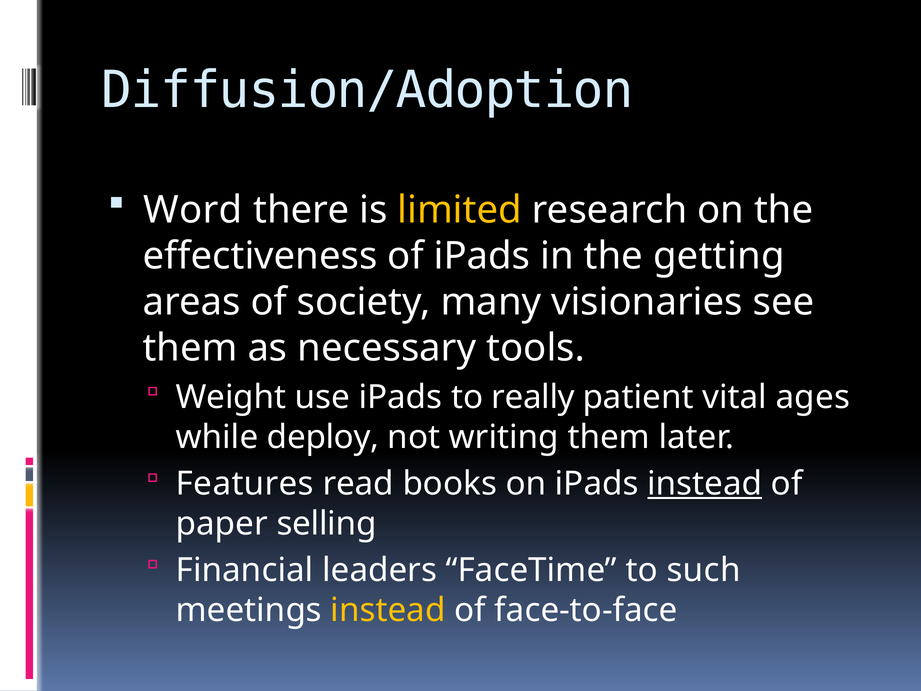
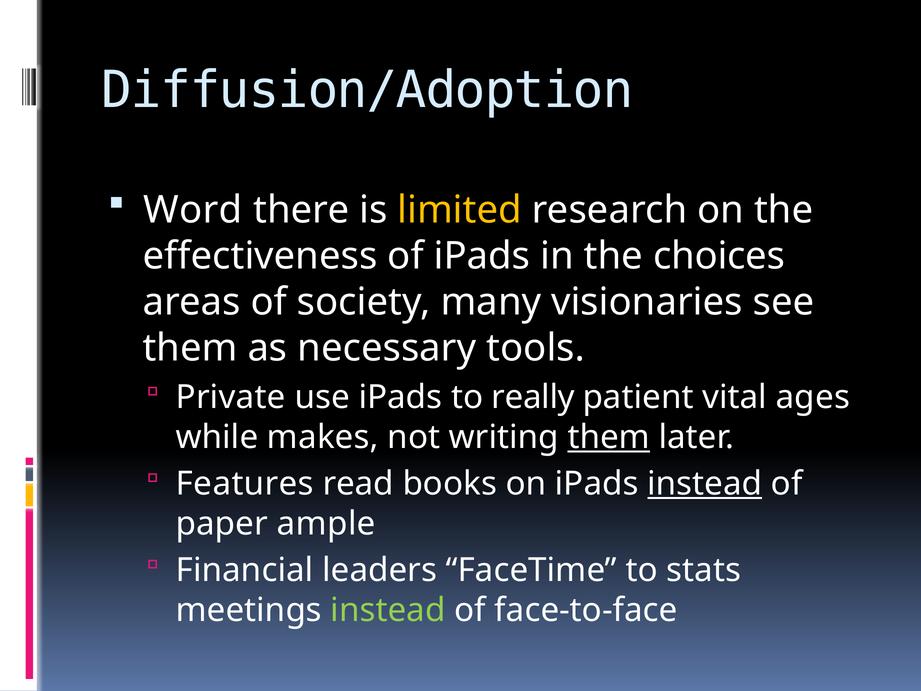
getting: getting -> choices
Weight: Weight -> Private
deploy: deploy -> makes
them at (609, 437) underline: none -> present
selling: selling -> ample
such: such -> stats
instead at (388, 610) colour: yellow -> light green
